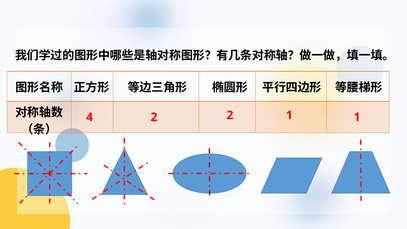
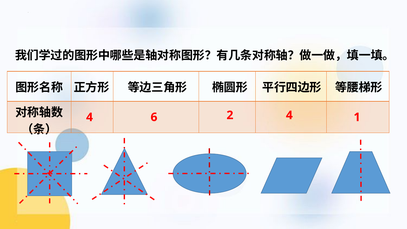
4 2: 2 -> 6
2 1: 1 -> 4
